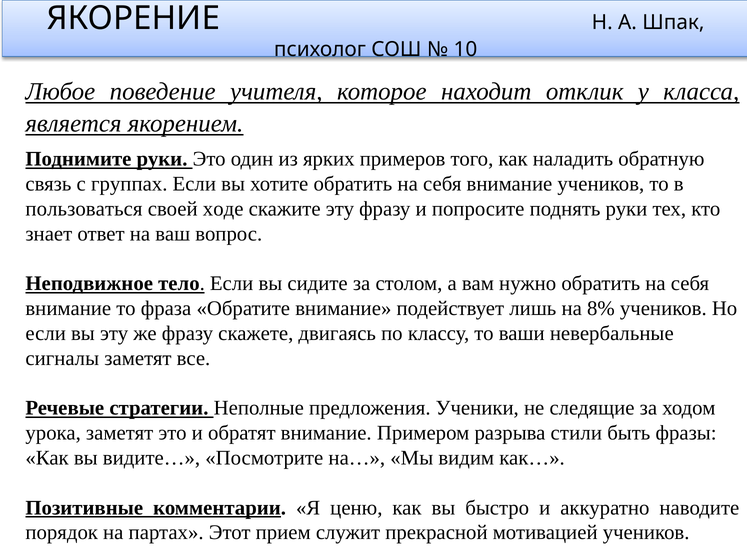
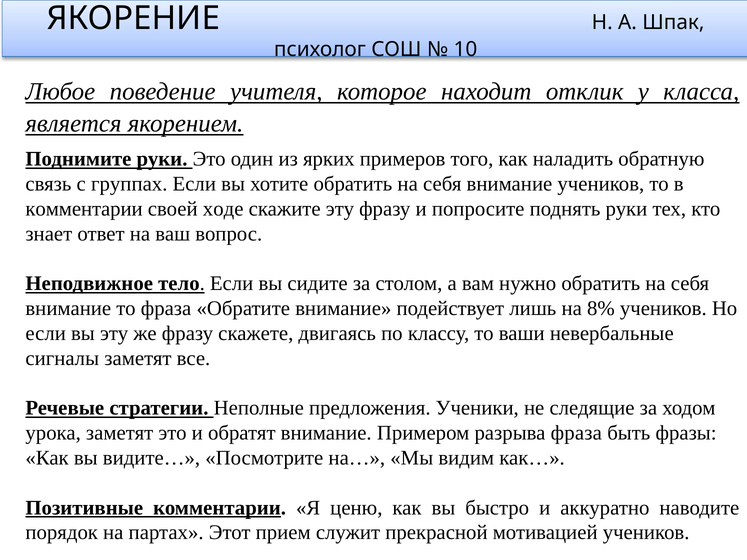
пользоваться at (84, 209): пользоваться -> комментарии
разрыва стили: стили -> фраза
